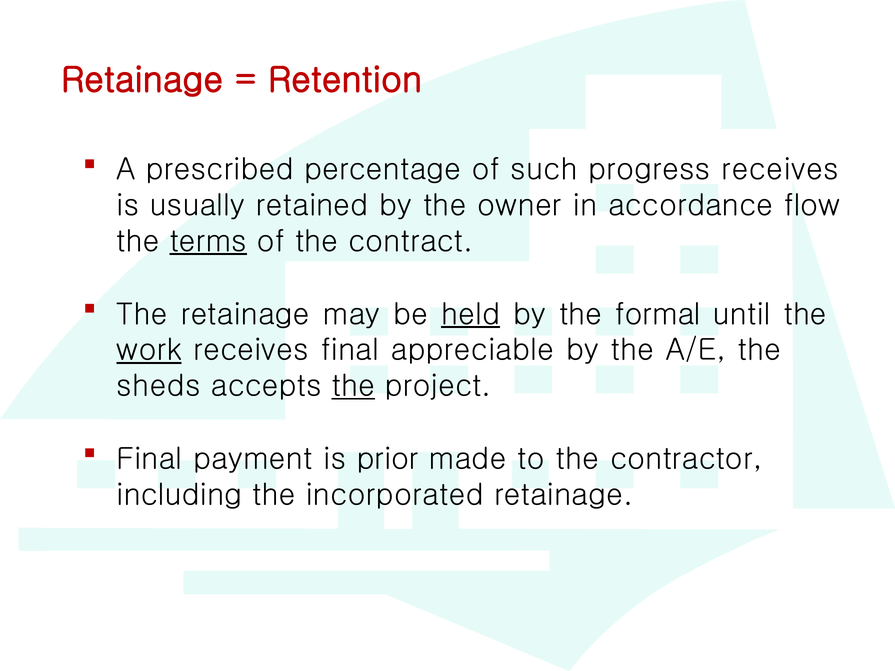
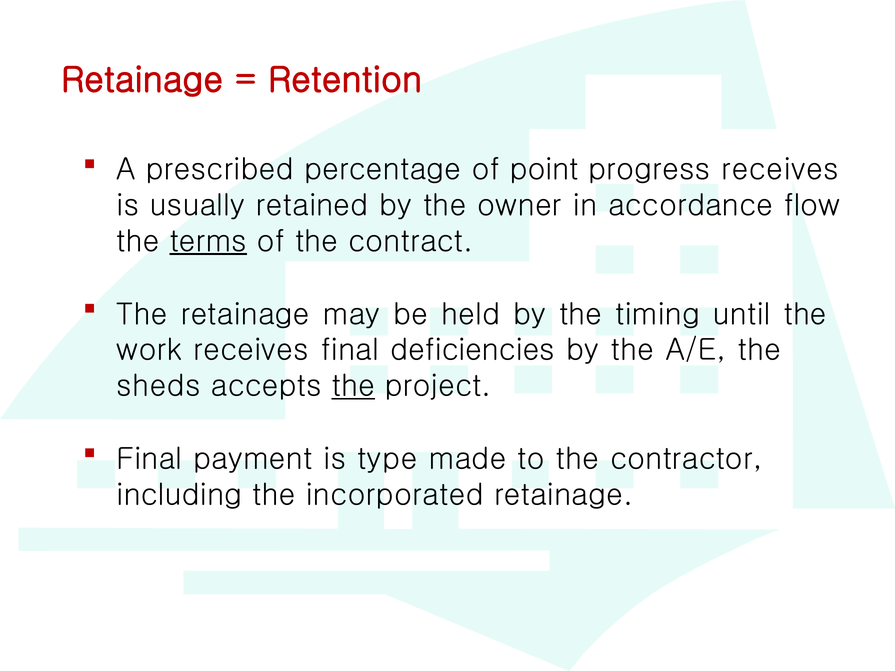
such: such -> point
held underline: present -> none
formal: formal -> timing
work underline: present -> none
appreciable: appreciable -> deficiencies
prior: prior -> type
